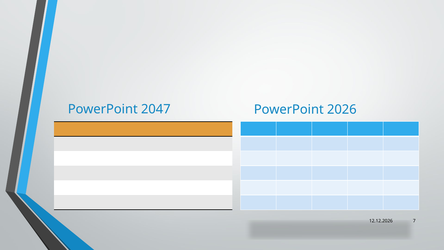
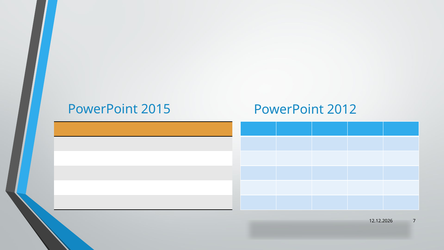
2047: 2047 -> 2015
2026: 2026 -> 2012
